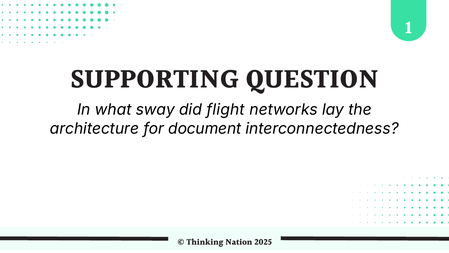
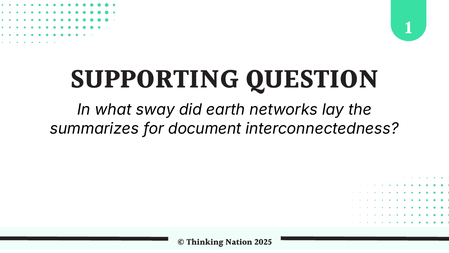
flight: flight -> earth
architecture: architecture -> summarizes
